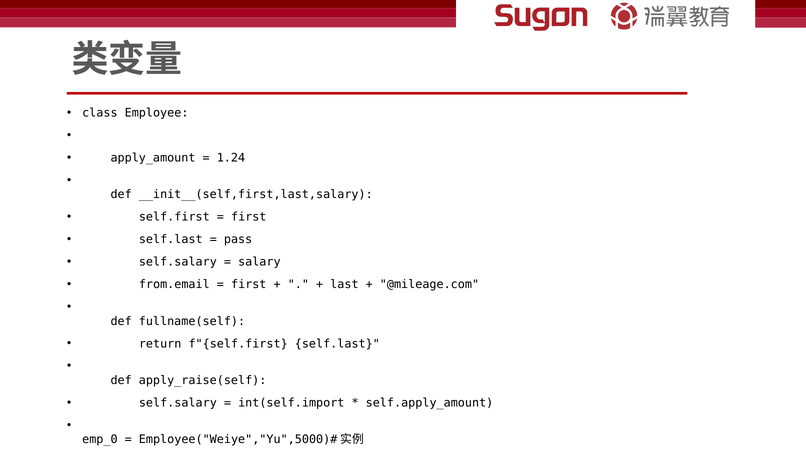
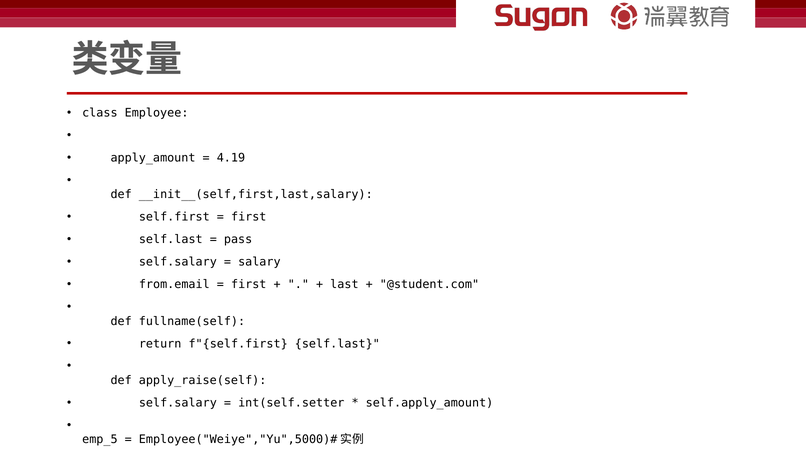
1.24: 1.24 -> 4.19
@mileage.com: @mileage.com -> @student.com
int(self.import: int(self.import -> int(self.setter
emp_0: emp_0 -> emp_5
